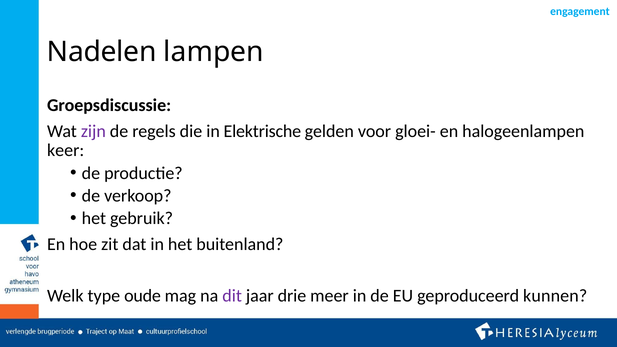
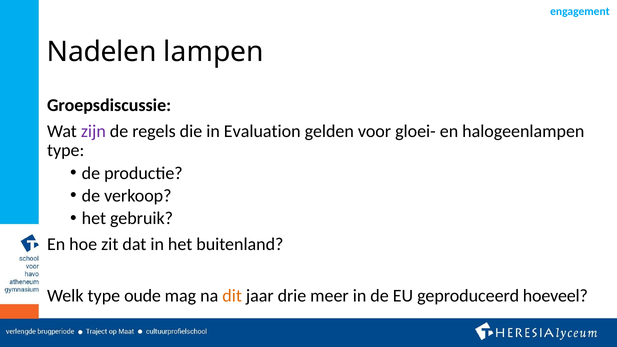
Elektrische: Elektrische -> Evaluation
keer at (66, 151): keer -> type
dit colour: purple -> orange
kunnen: kunnen -> hoeveel
